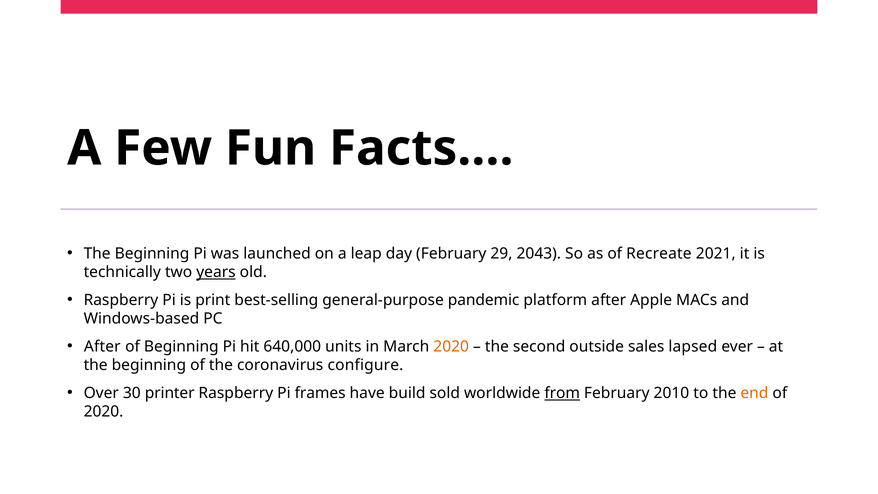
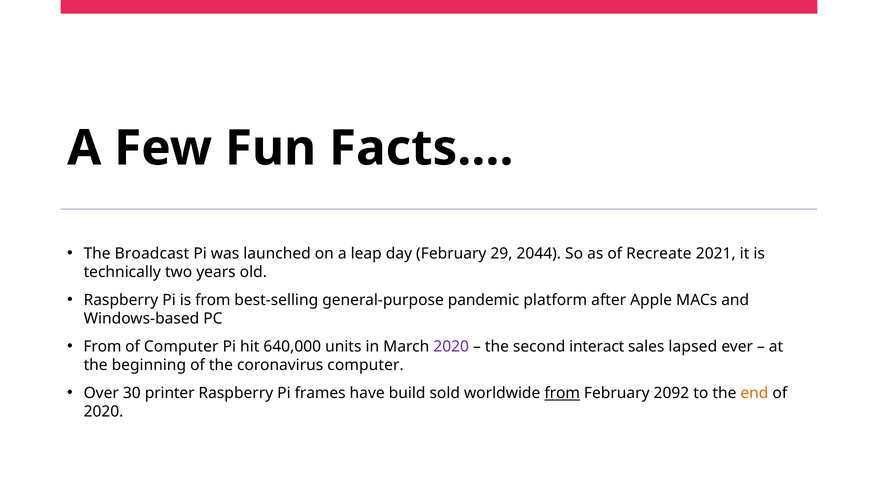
Beginning at (152, 253): Beginning -> Broadcast
2043: 2043 -> 2044
years underline: present -> none
is print: print -> from
After at (102, 347): After -> From
of Beginning: Beginning -> Computer
2020 at (451, 347) colour: orange -> purple
outside: outside -> interact
coronavirus configure: configure -> computer
2010: 2010 -> 2092
